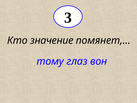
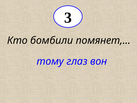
значение: значение -> бомбили
